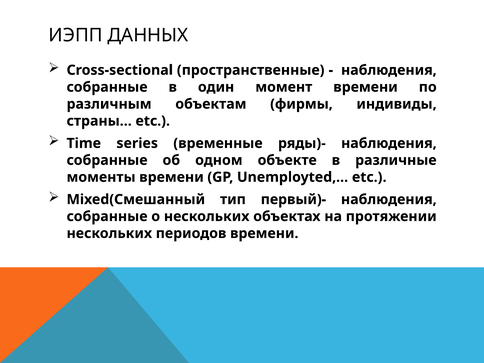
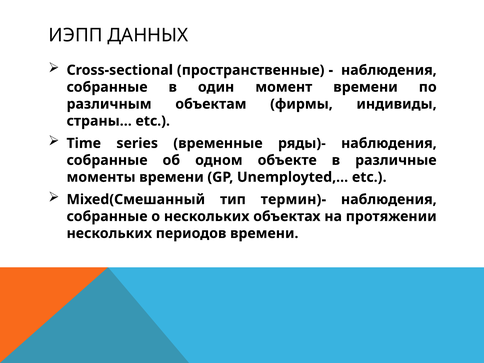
первый)-: первый)- -> термин)-
